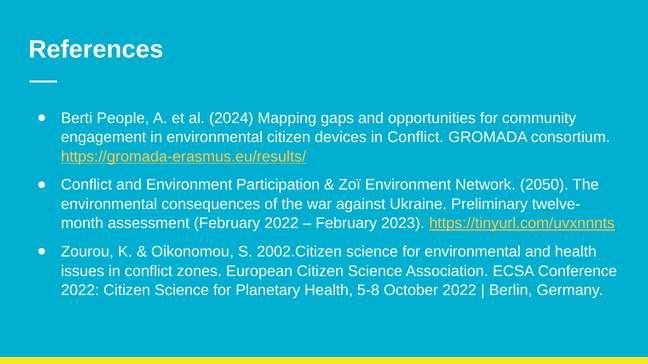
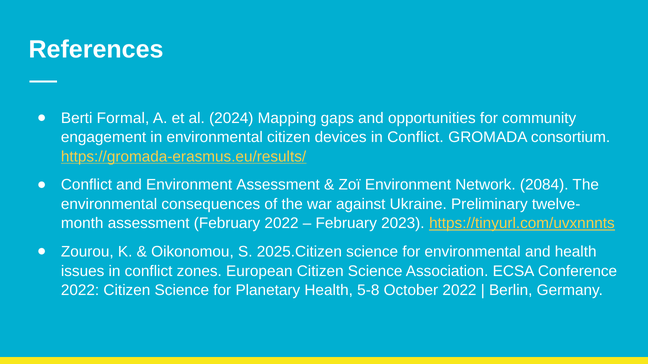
People: People -> Formal
Environment Participation: Participation -> Assessment
2050: 2050 -> 2084
2002.Citizen: 2002.Citizen -> 2025.Citizen
